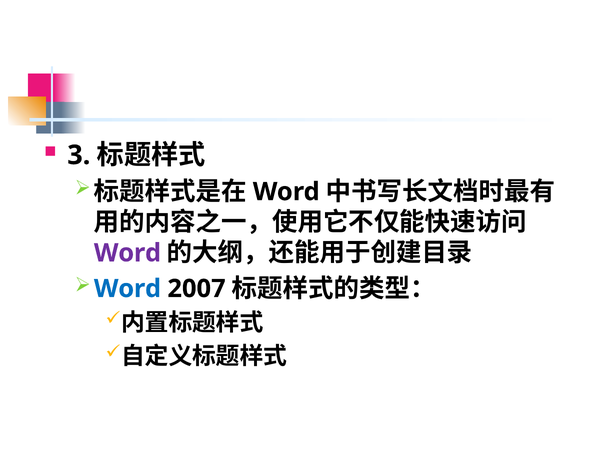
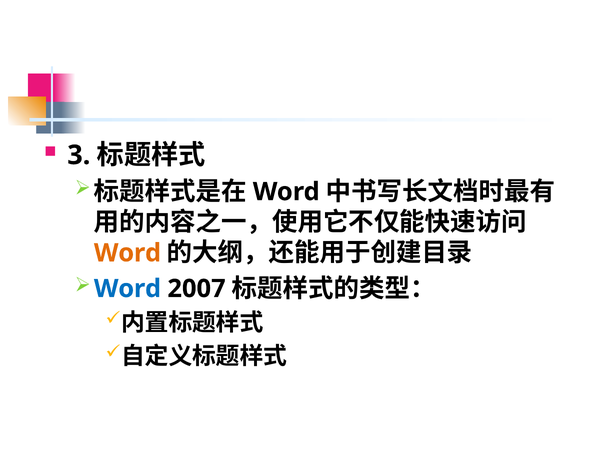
Word at (128, 253) colour: purple -> orange
